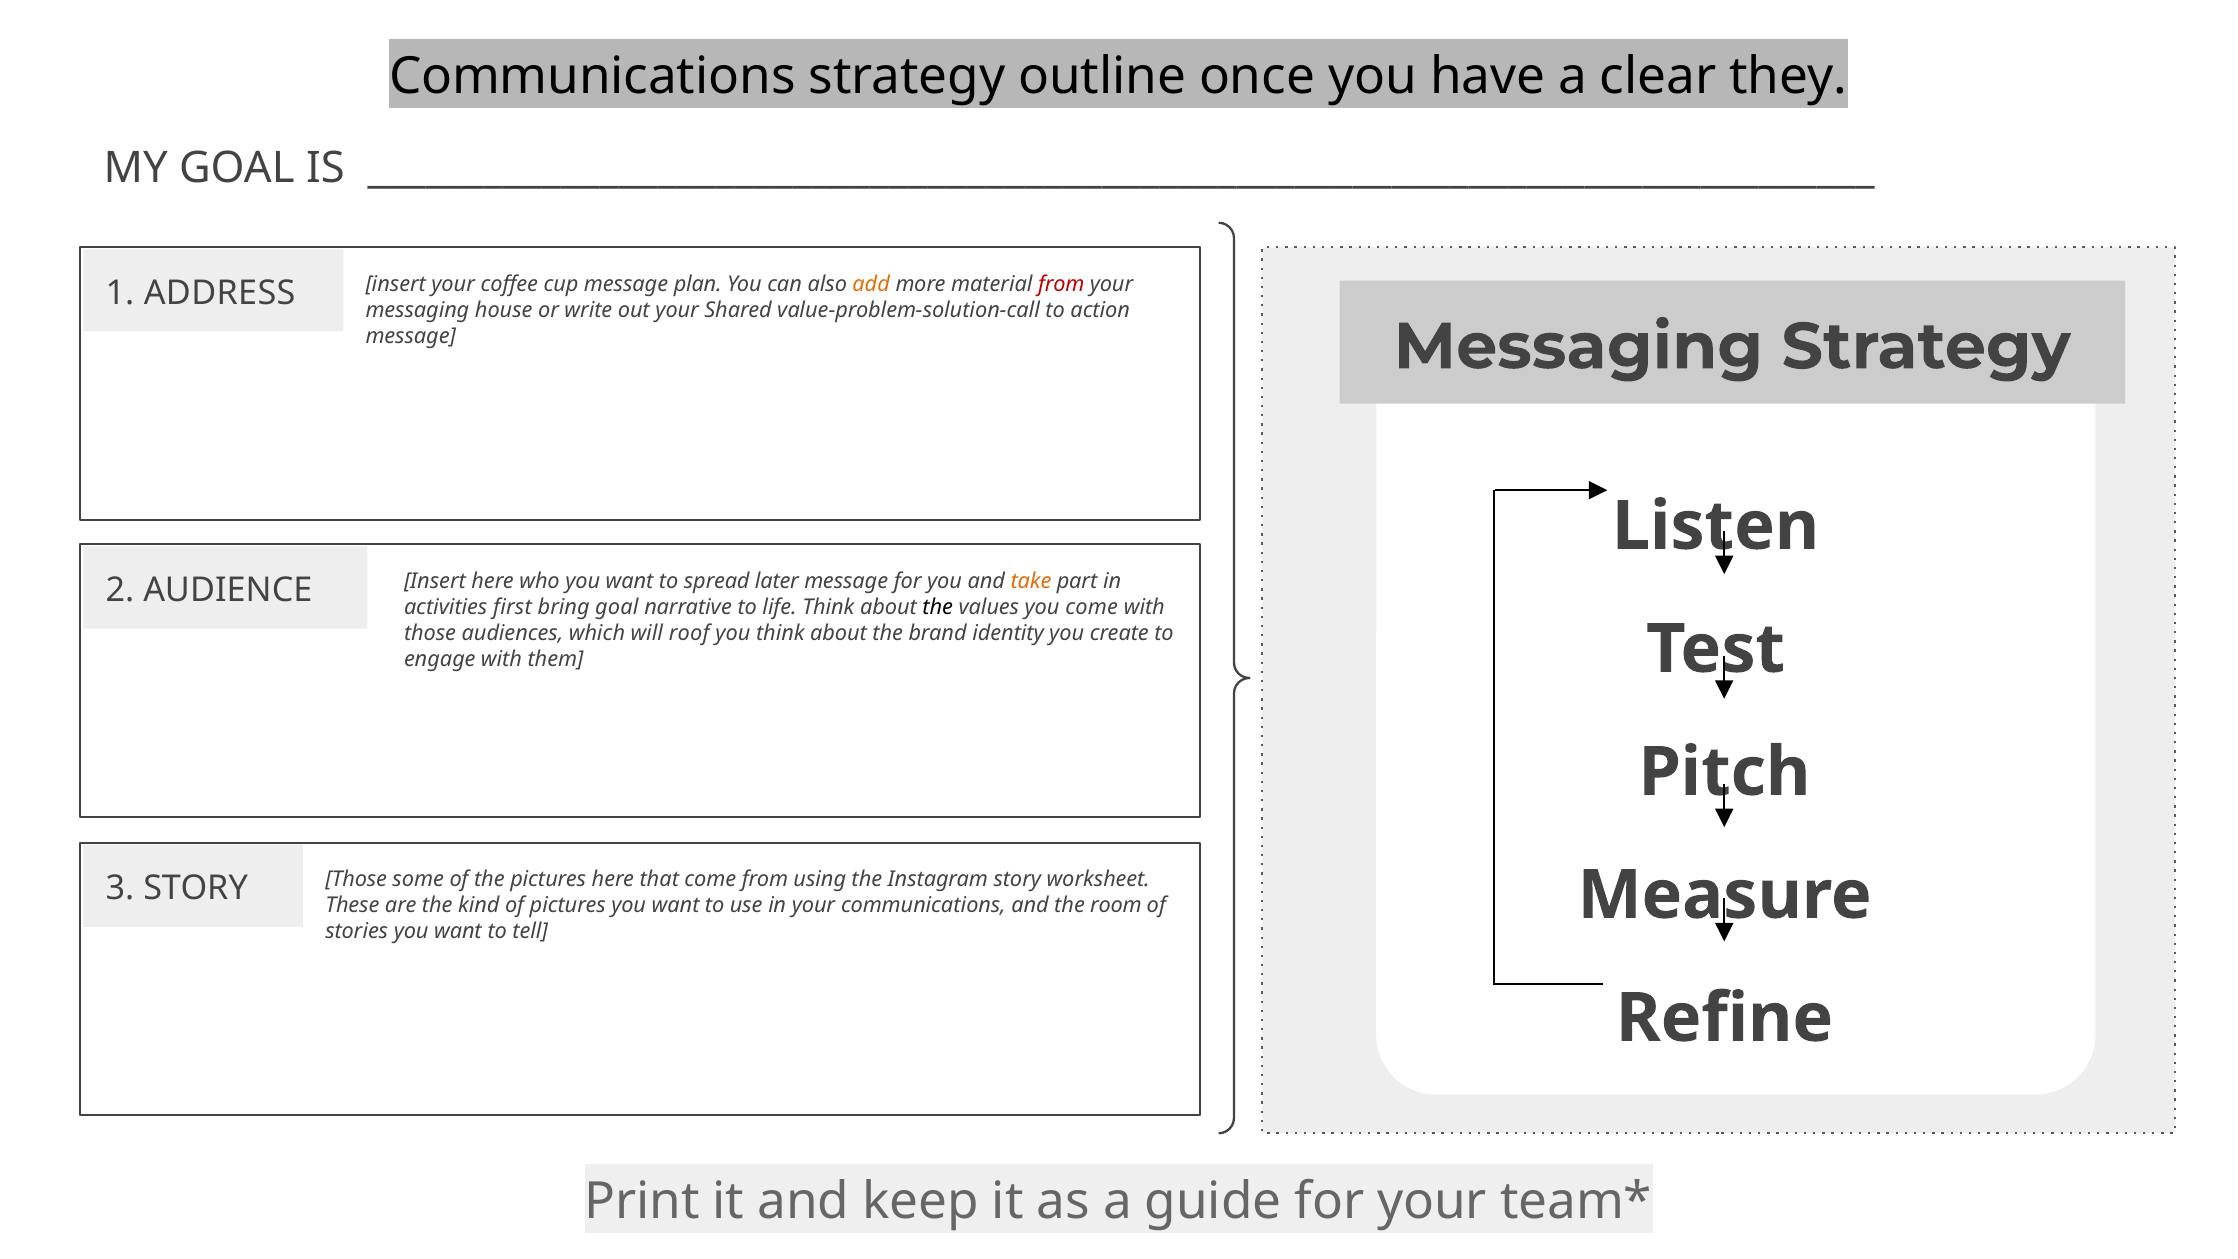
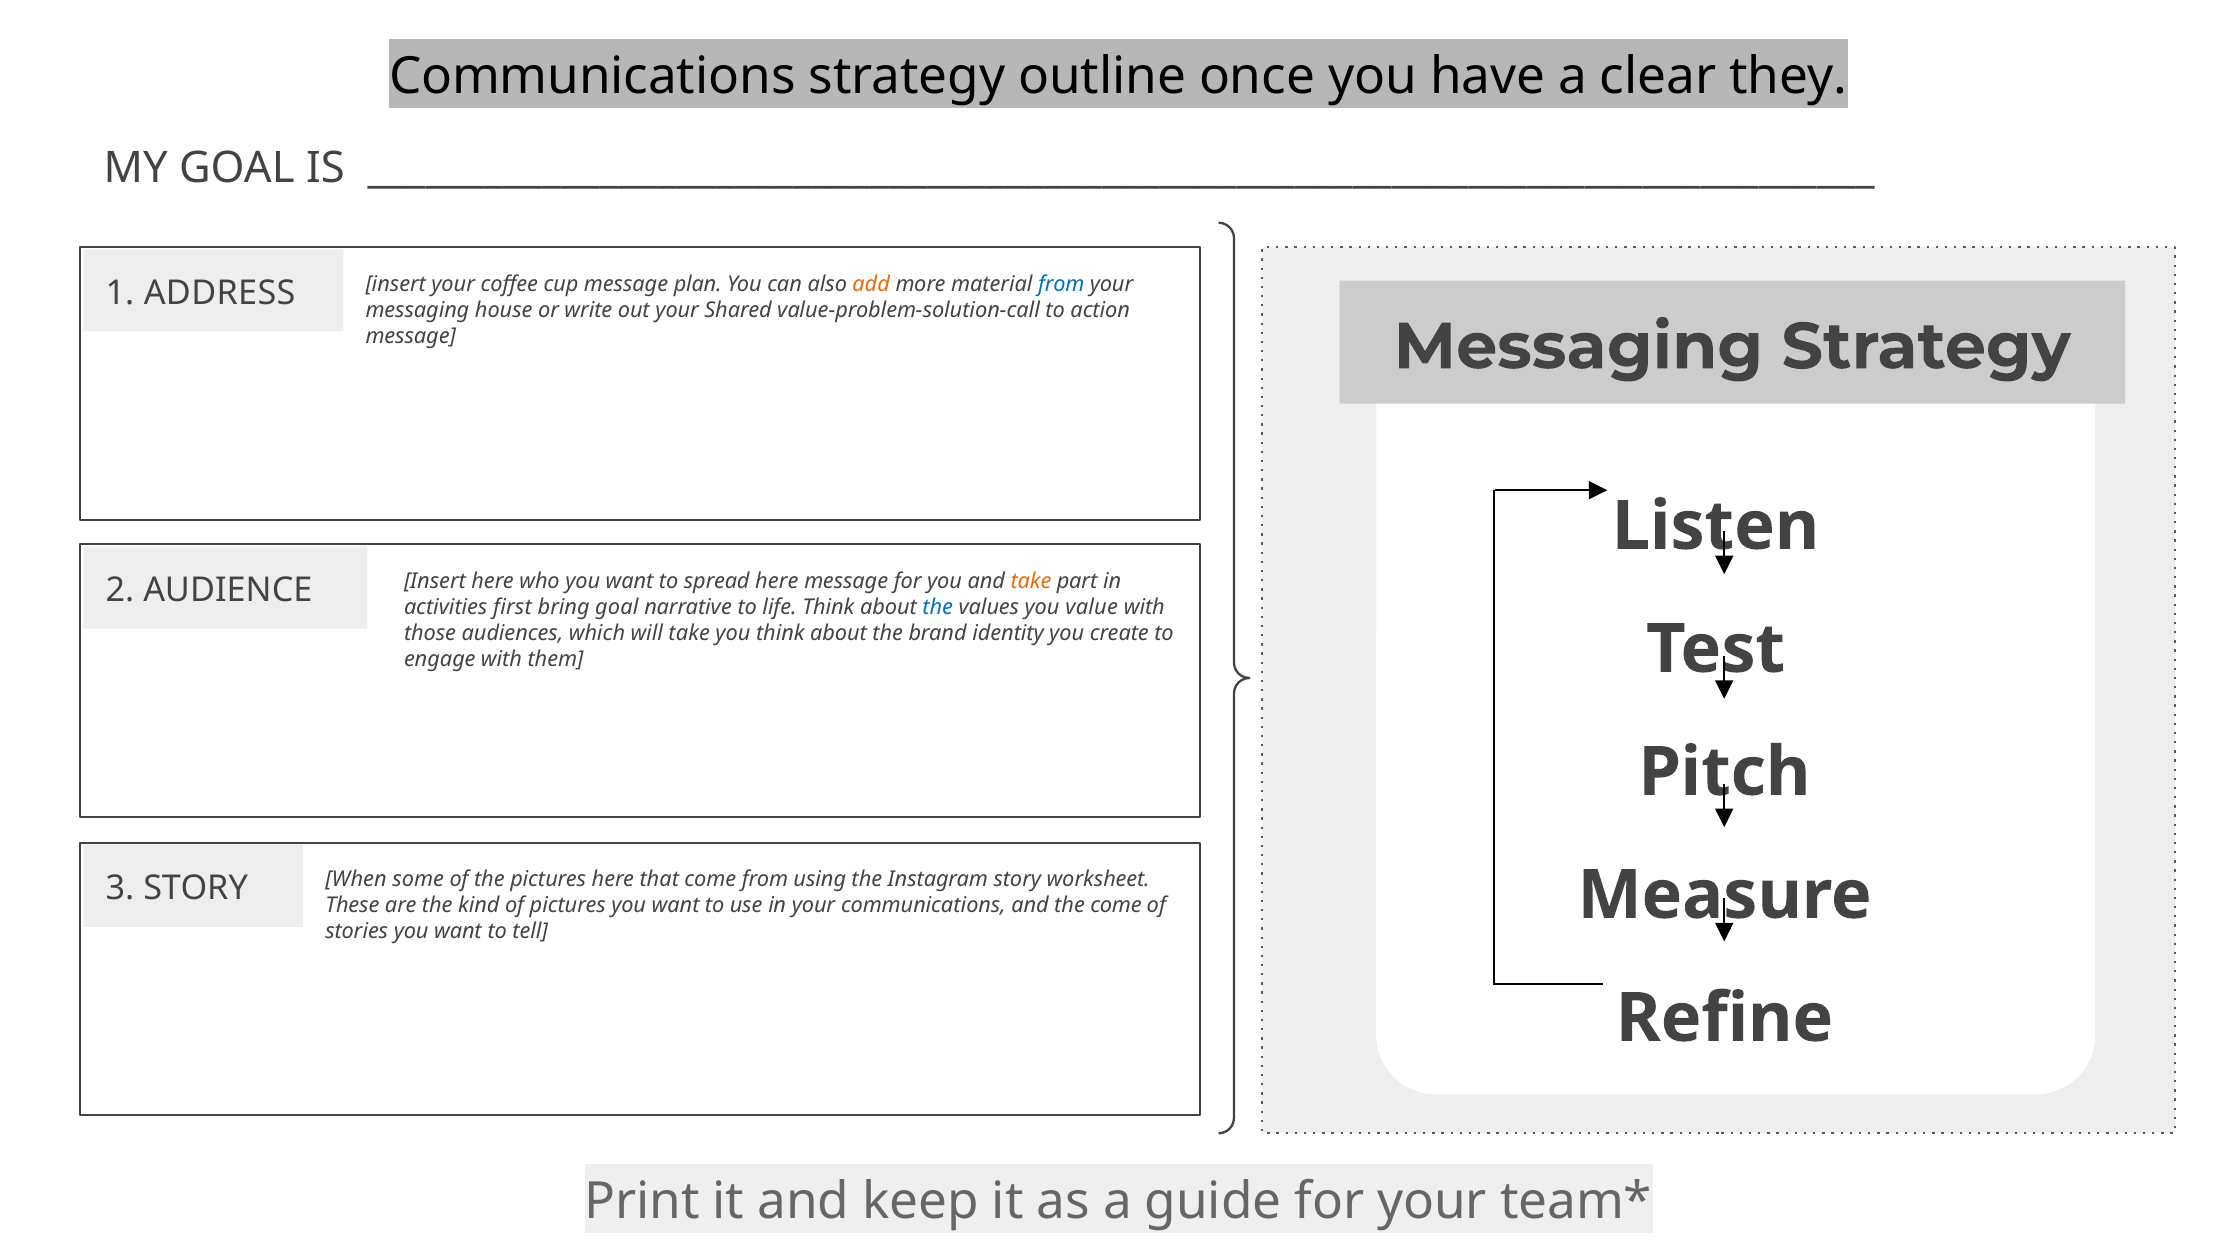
from at (1061, 284) colour: red -> blue
spread later: later -> here
the at (938, 607) colour: black -> blue
you come: come -> value
will roof: roof -> take
Those at (356, 879): Those -> When
the room: room -> come
